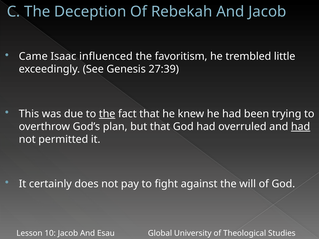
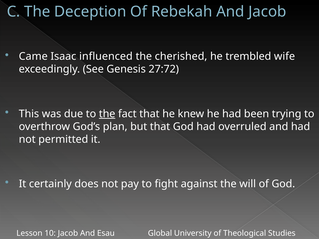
favoritism: favoritism -> cherished
little: little -> wife
27:39: 27:39 -> 27:72
had at (301, 127) underline: present -> none
